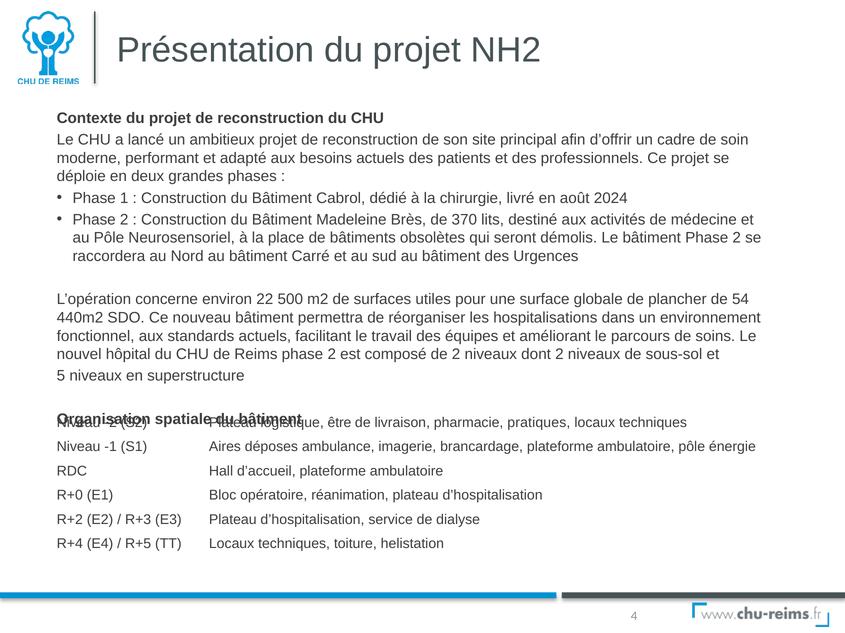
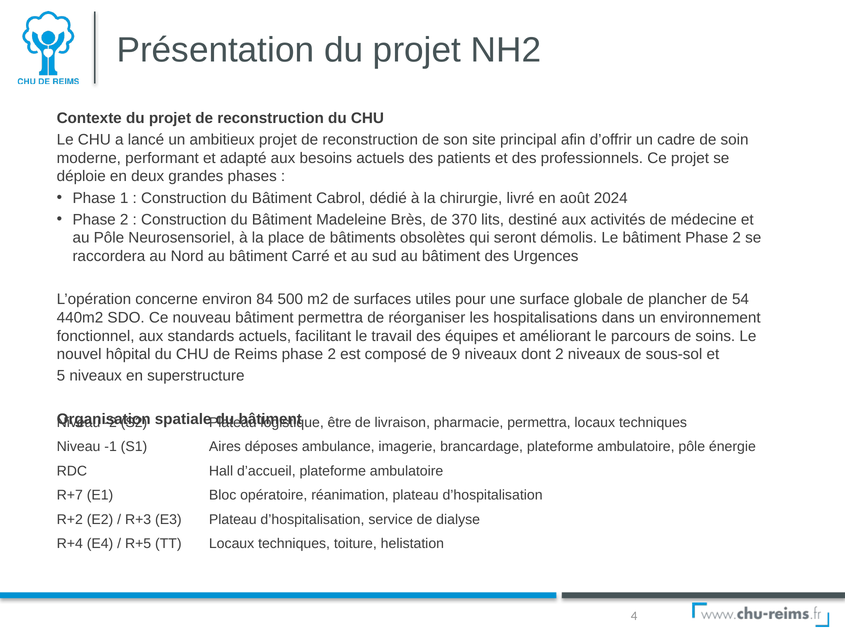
22: 22 -> 84
de 2: 2 -> 9
pharmacie pratiques: pratiques -> permettra
R+0: R+0 -> R+7
